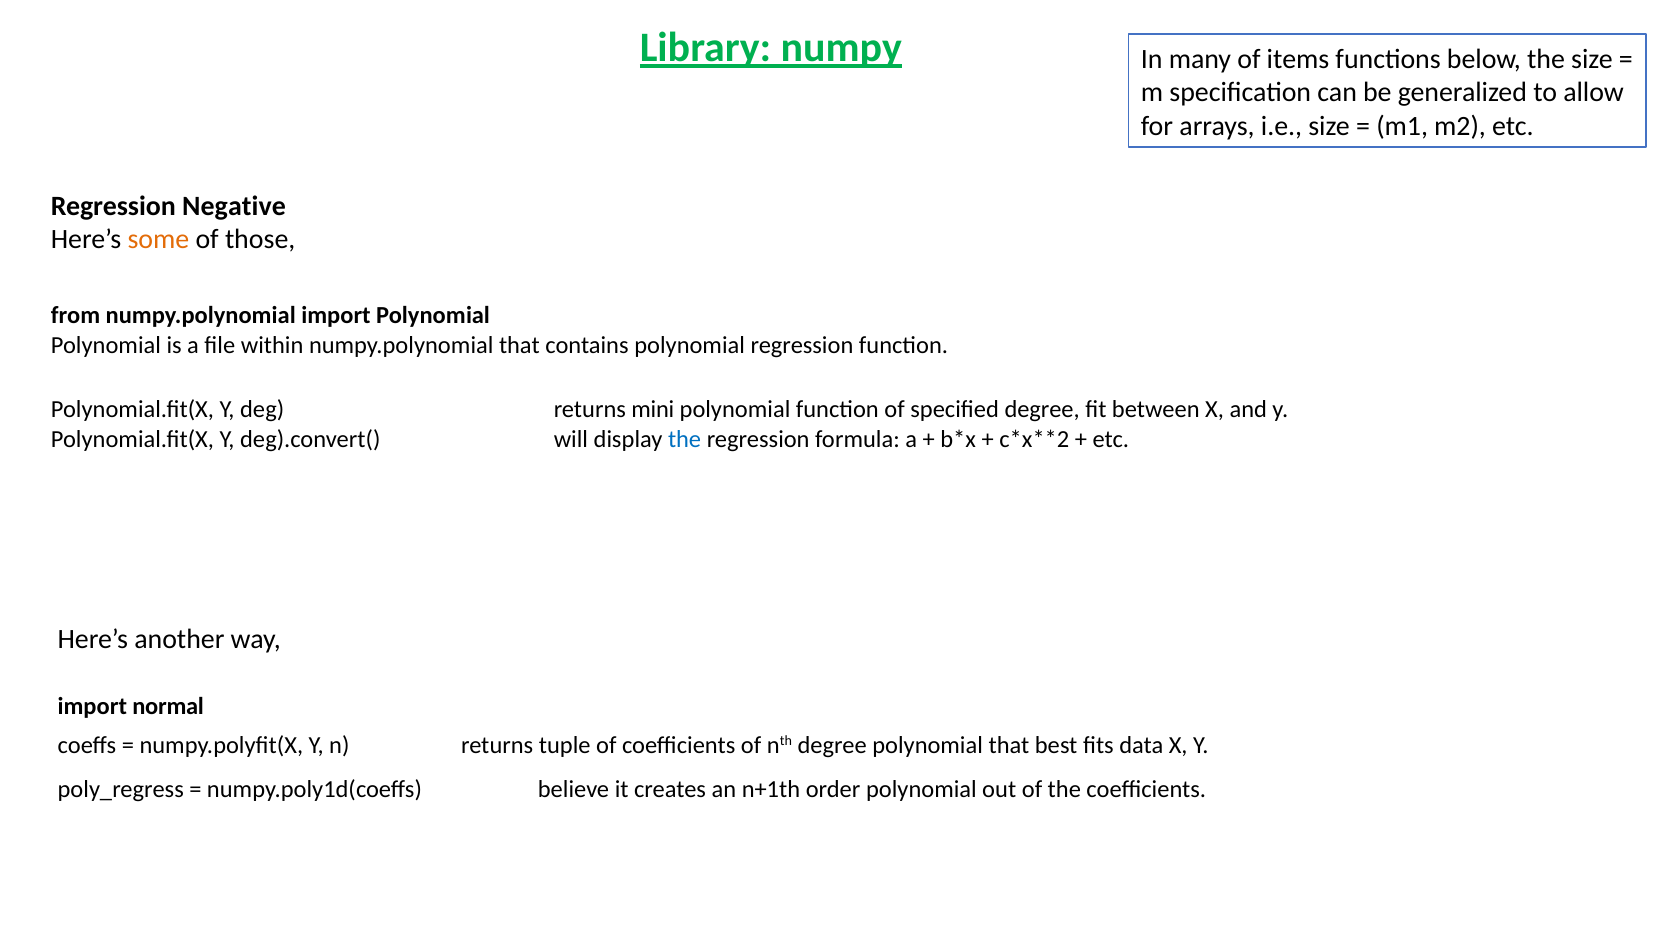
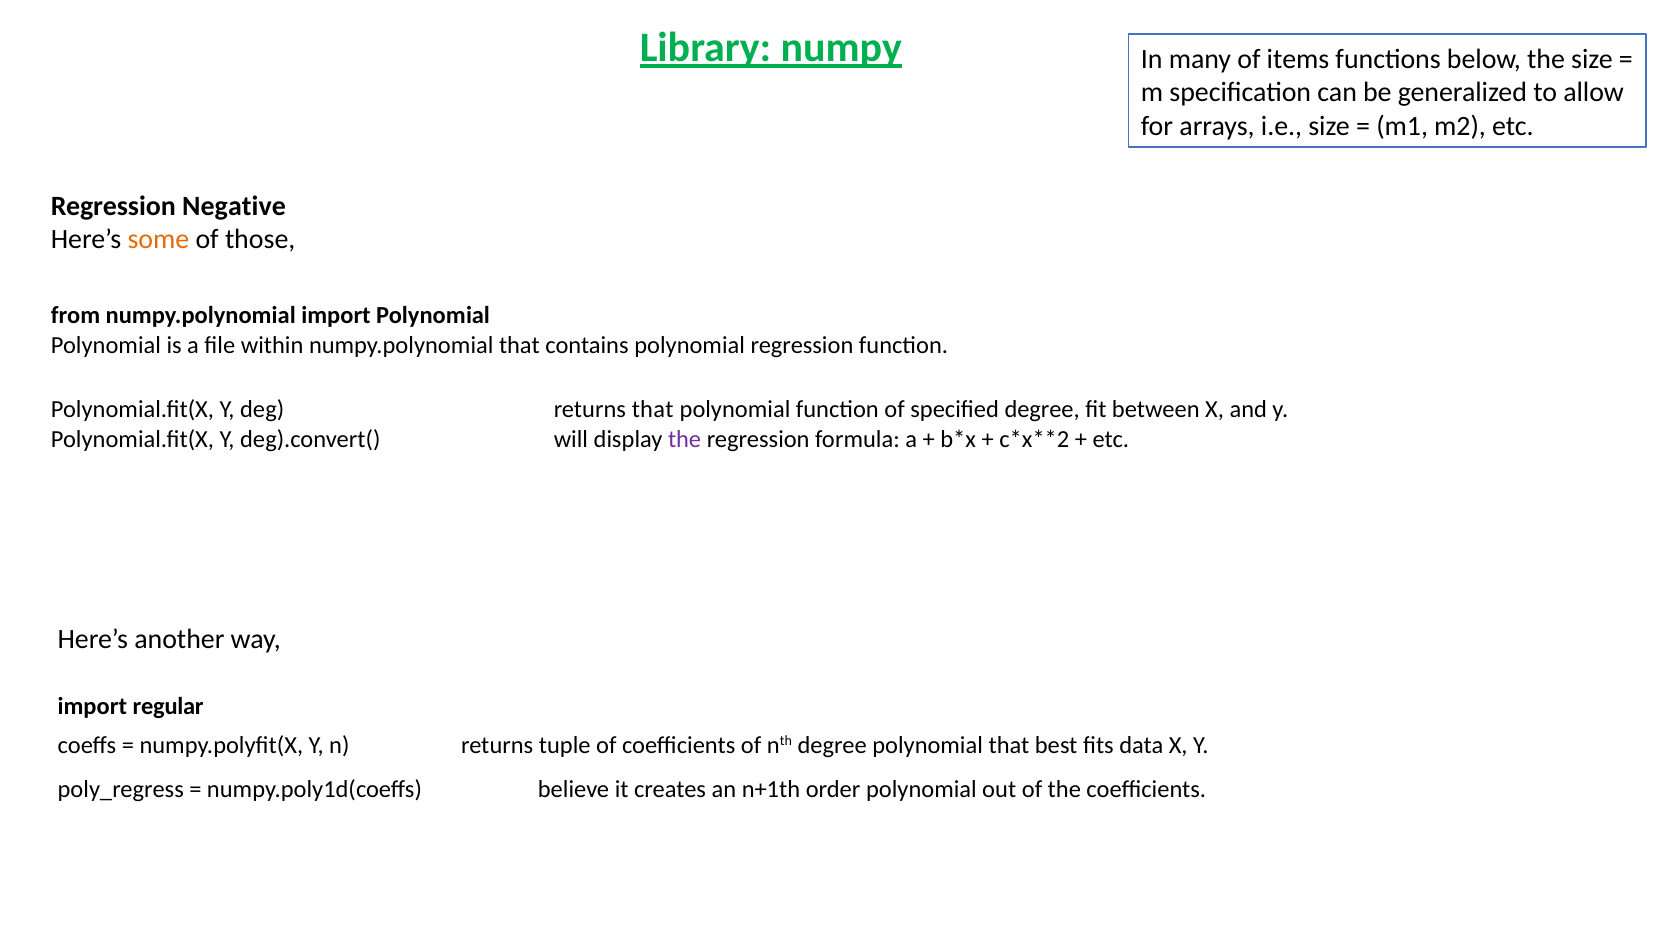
returns mini: mini -> that
the at (685, 439) colour: blue -> purple
normal: normal -> regular
